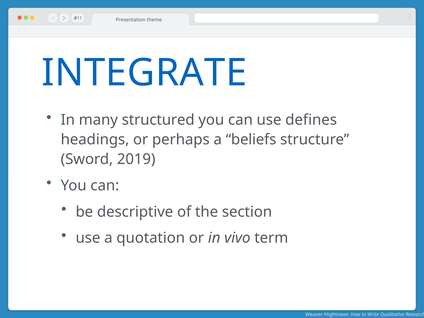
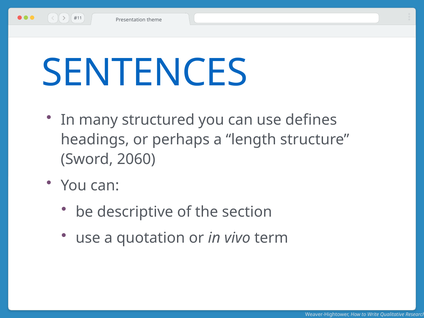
INTEGRATE: INTEGRATE -> SENTENCES
beliefs: beliefs -> length
2019: 2019 -> 2060
